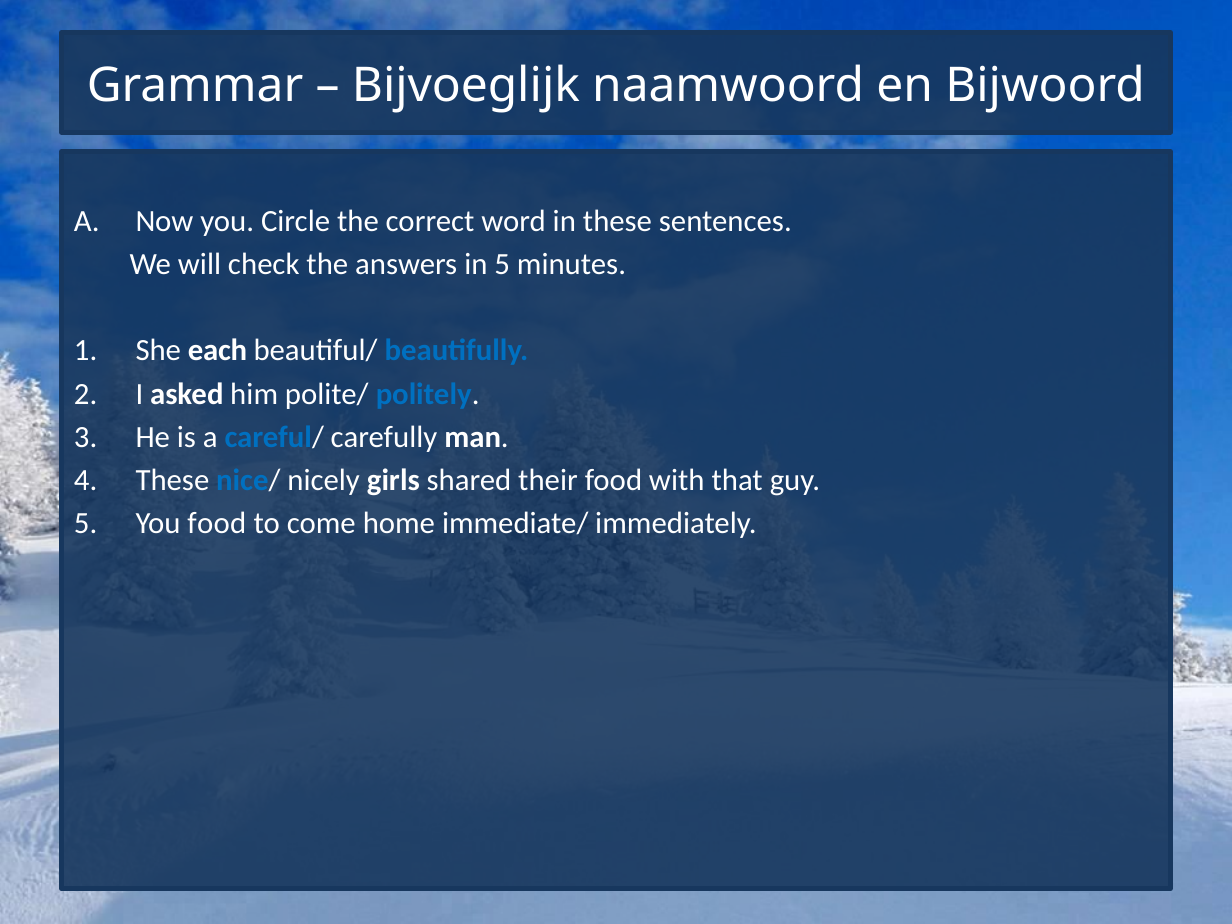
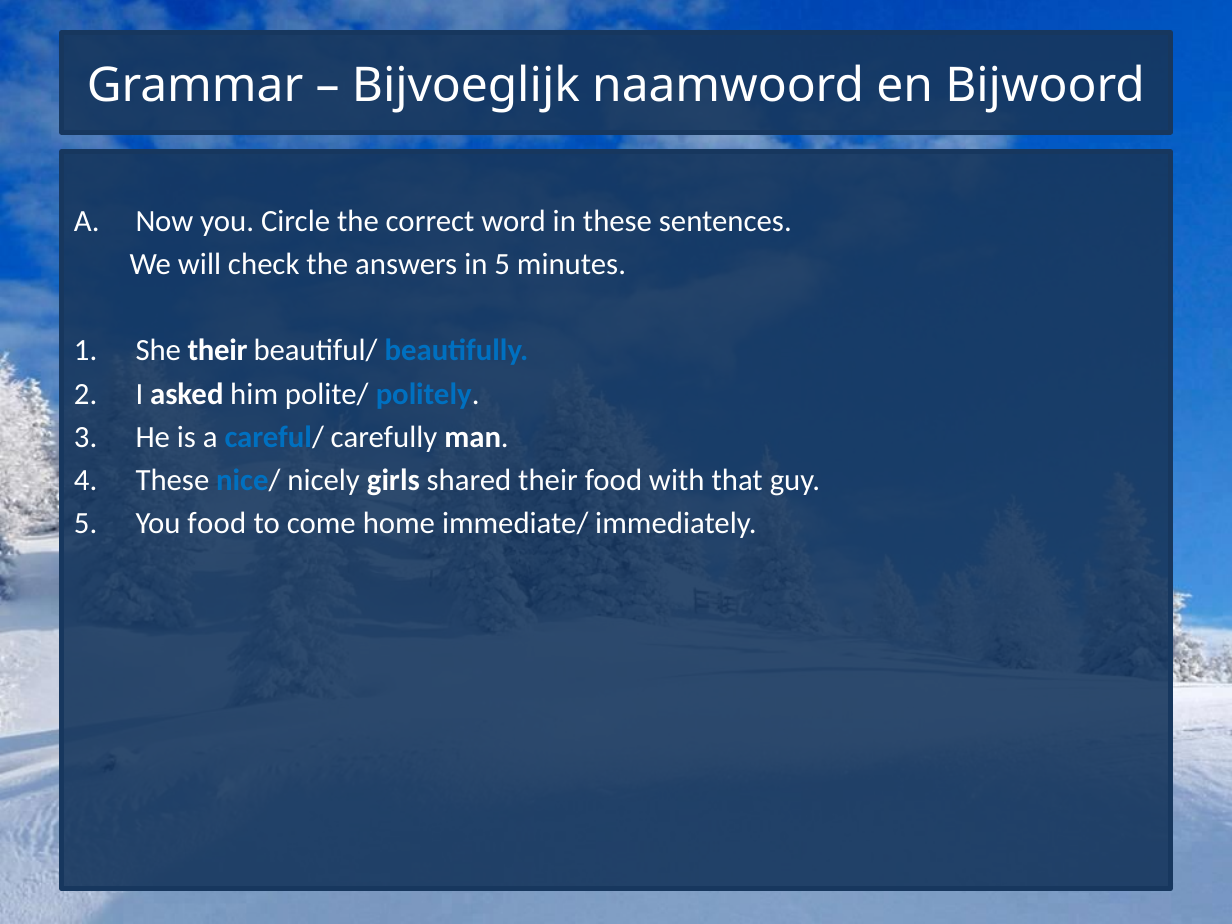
She each: each -> their
